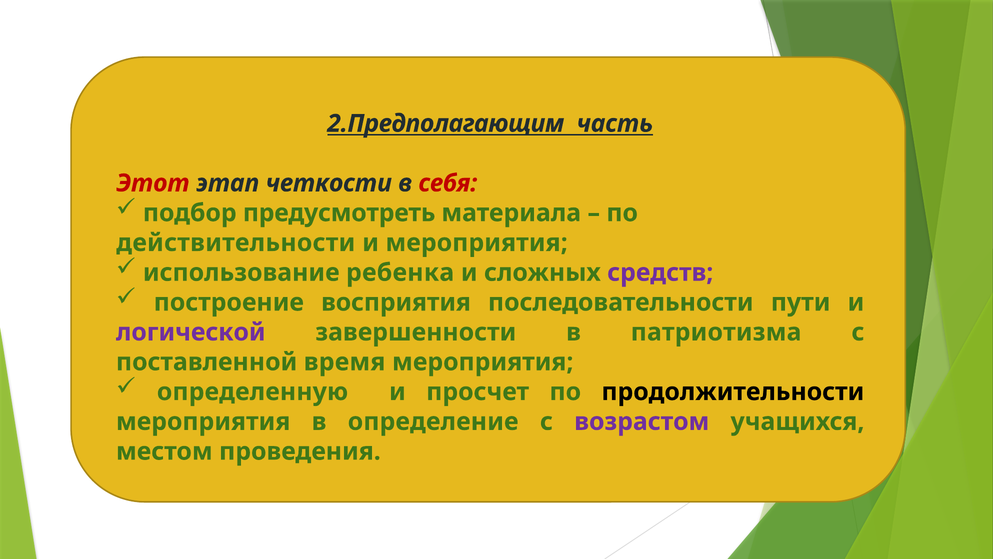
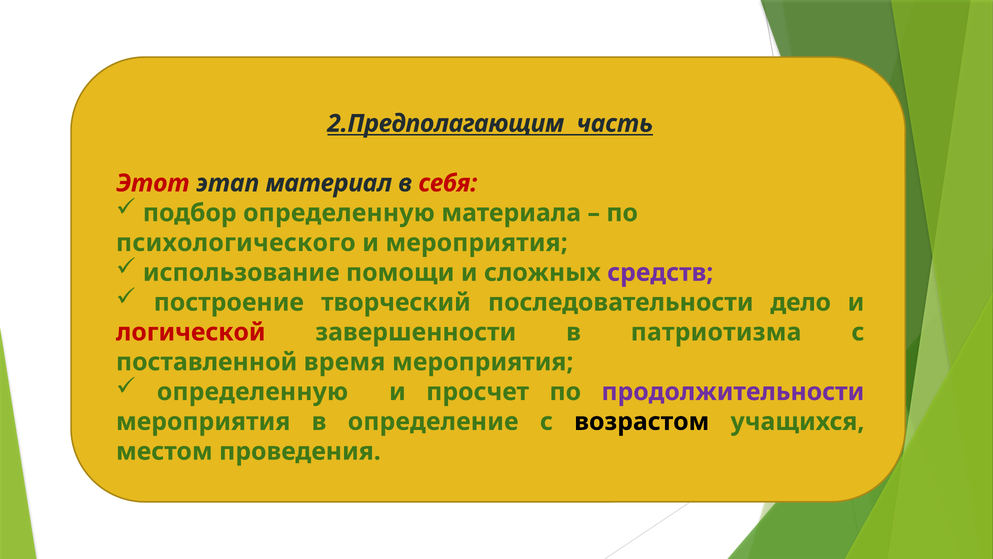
четкости: четкости -> материал
подбор предусмотреть: предусмотреть -> определенную
действительности: действительности -> психологического
ребенка: ребенка -> помощи
восприятия: восприятия -> творческий
пути: пути -> дело
логической colour: purple -> red
продолжительности colour: black -> purple
возрастом colour: purple -> black
